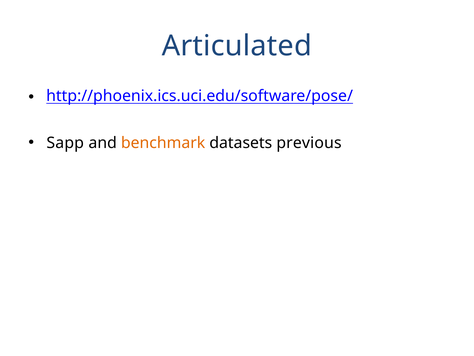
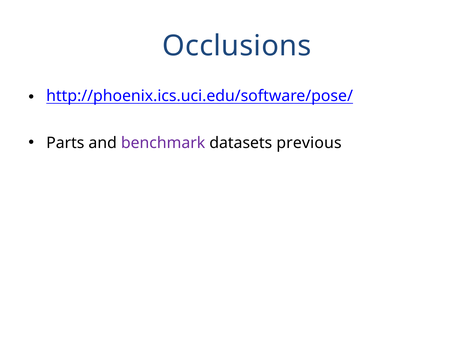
Articulated: Articulated -> Occlusions
Sapp: Sapp -> Parts
benchmark colour: orange -> purple
